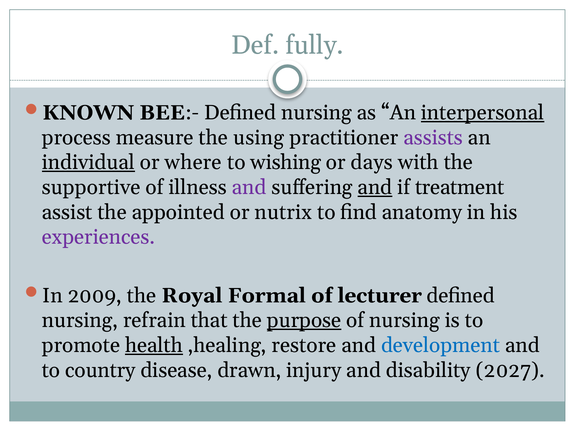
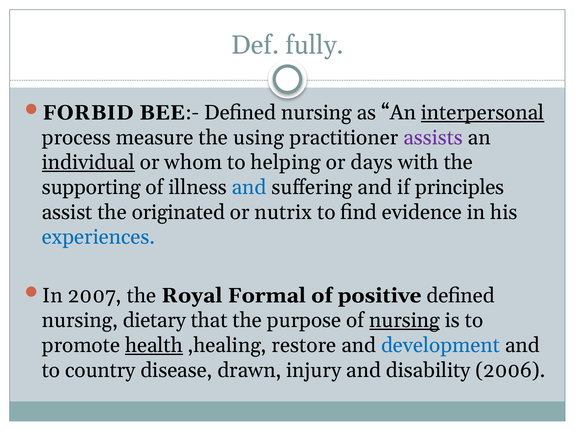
KNOWN: KNOWN -> FORBID
where: where -> whom
wishing: wishing -> helping
supportive: supportive -> supporting
and at (249, 187) colour: purple -> blue
and at (375, 187) underline: present -> none
treatment: treatment -> principles
appointed: appointed -> originated
anatomy: anatomy -> evidence
experiences colour: purple -> blue
2009: 2009 -> 2007
lecturer: lecturer -> positive
refrain: refrain -> dietary
purpose underline: present -> none
nursing at (405, 321) underline: none -> present
2027: 2027 -> 2006
